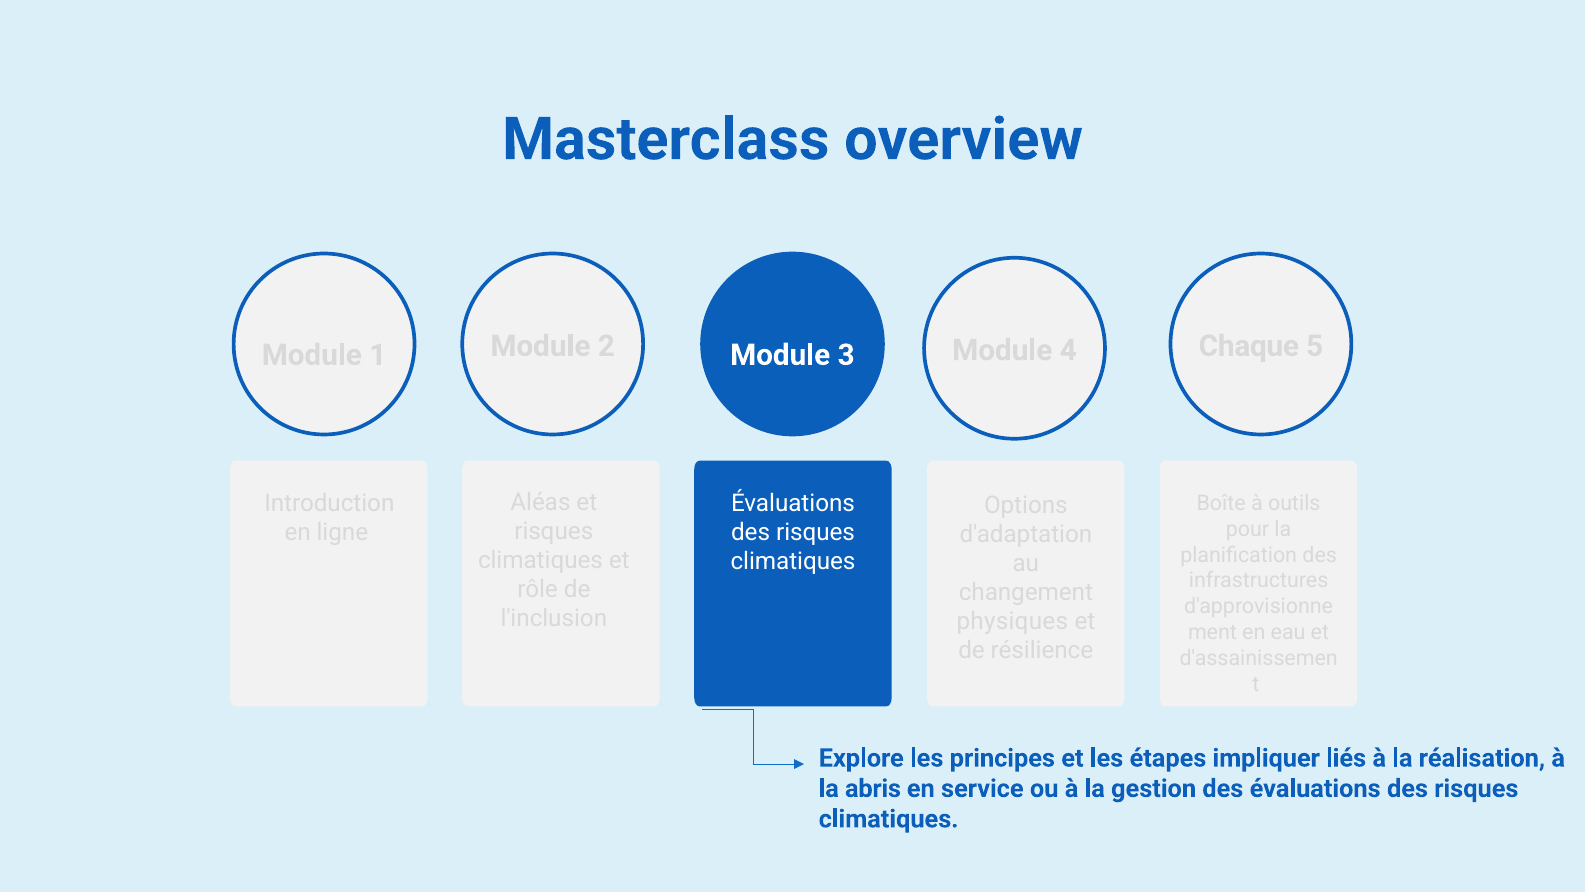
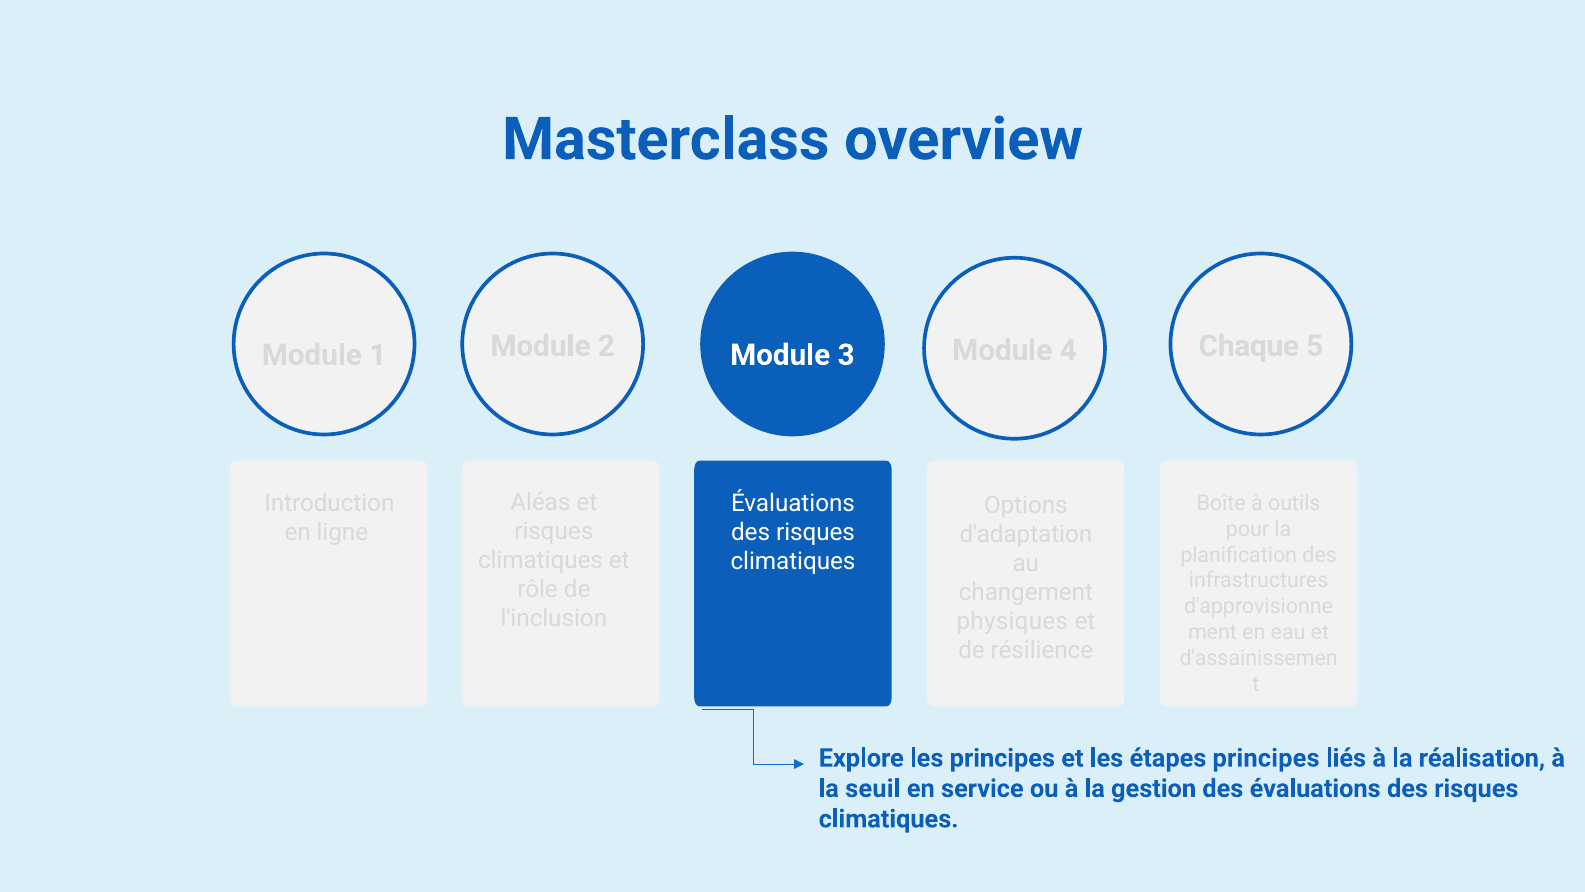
étapes impliquer: impliquer -> principes
abris: abris -> seuil
